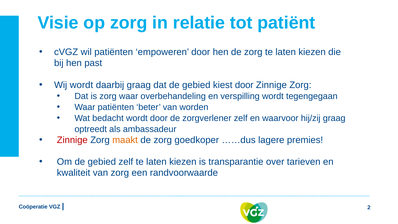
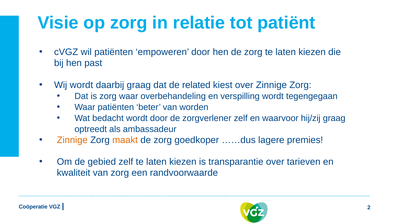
dat de gebied: gebied -> related
kiest door: door -> over
Zinnige at (72, 140) colour: red -> orange
